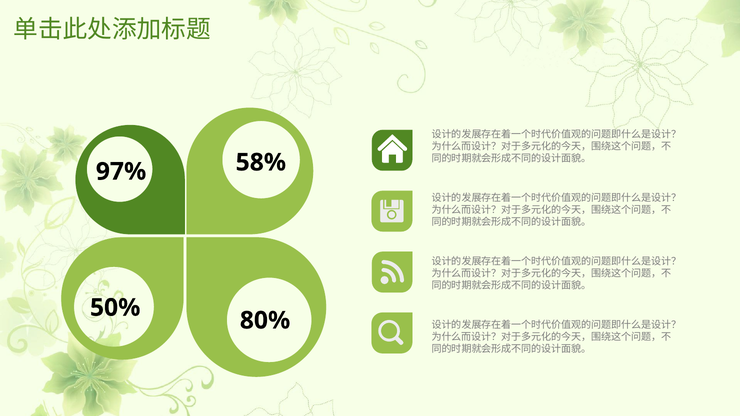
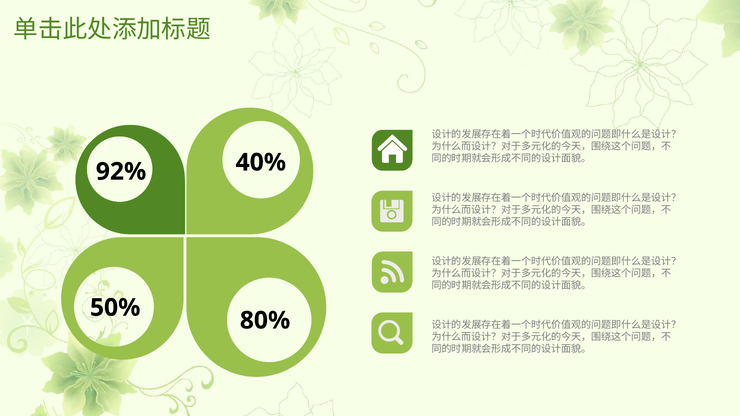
58%: 58% -> 40%
97%: 97% -> 92%
